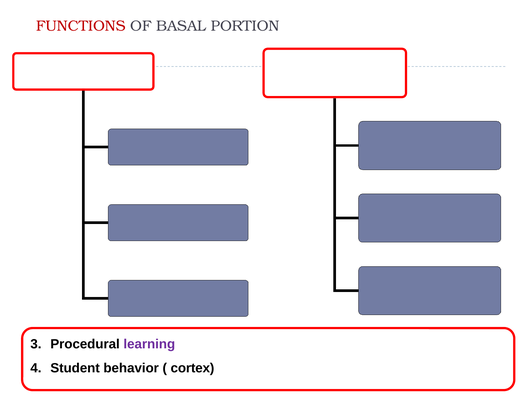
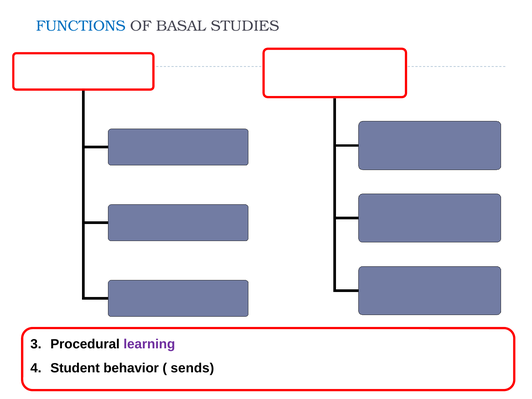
FUNCTIONS colour: red -> blue
PORTION: PORTION -> STUDIES
cortex: cortex -> sends
